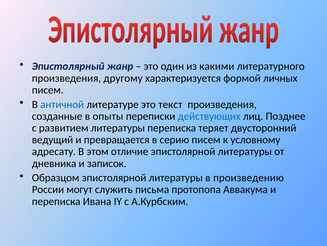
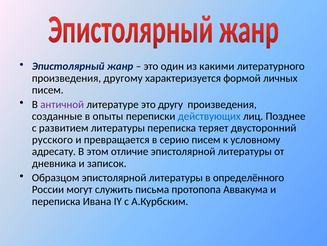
античной colour: blue -> purple
текст: текст -> другу
ведущий: ведущий -> русского
произведению: произведению -> определённого
